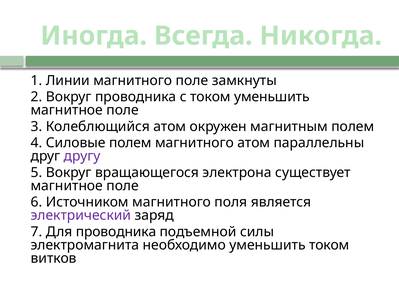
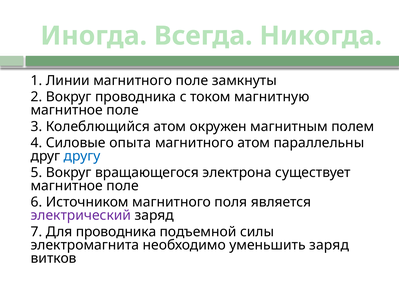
током уменьшить: уменьшить -> магнитную
Силовые полем: полем -> опыта
другу colour: purple -> blue
уменьшить током: током -> заряд
